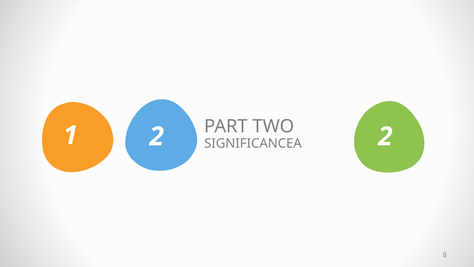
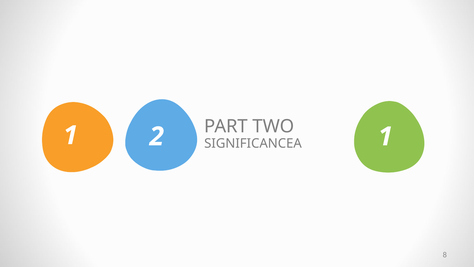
2 2: 2 -> 1
